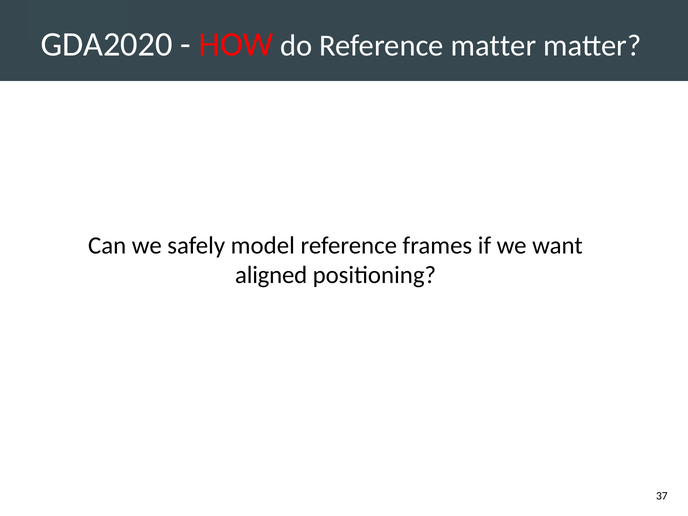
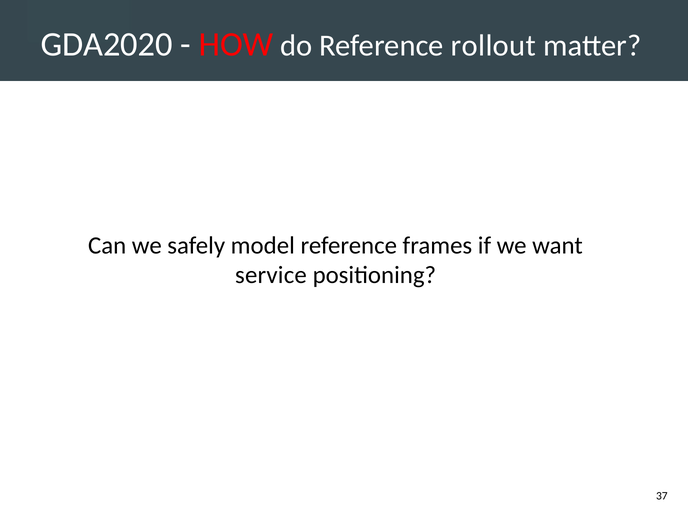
Reference matter: matter -> rollout
aligned: aligned -> service
